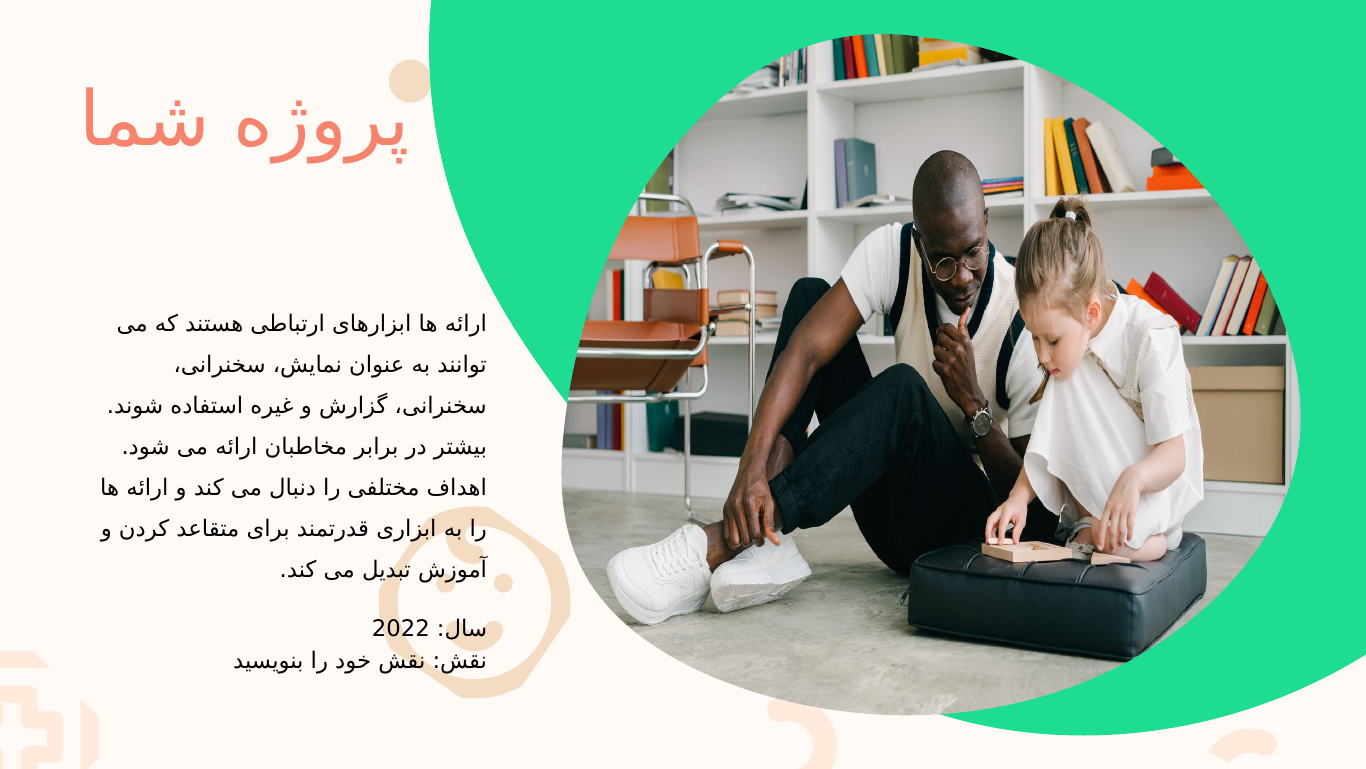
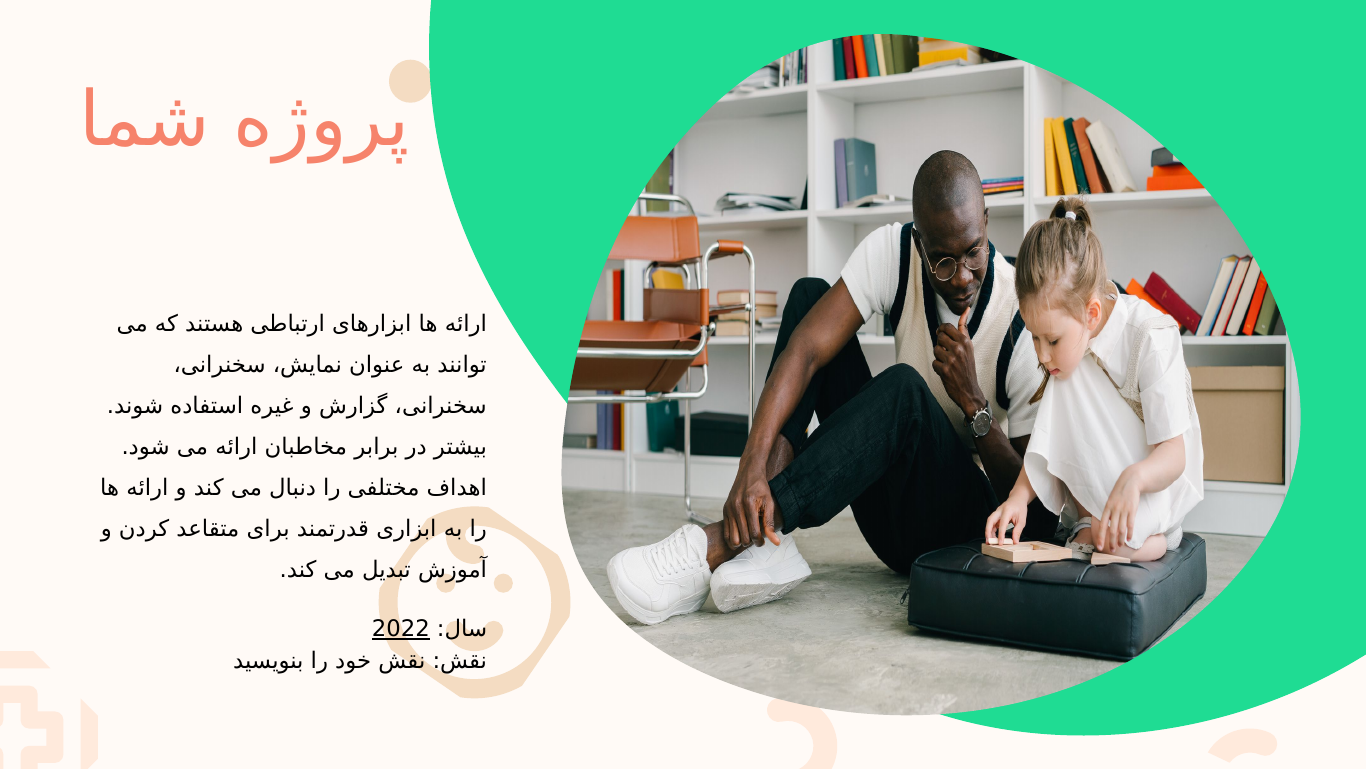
2022 underline: none -> present
